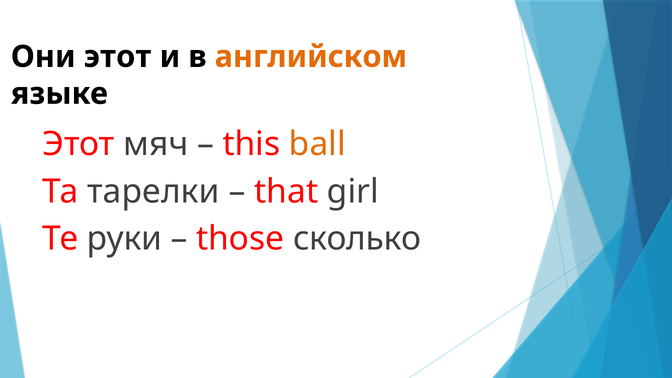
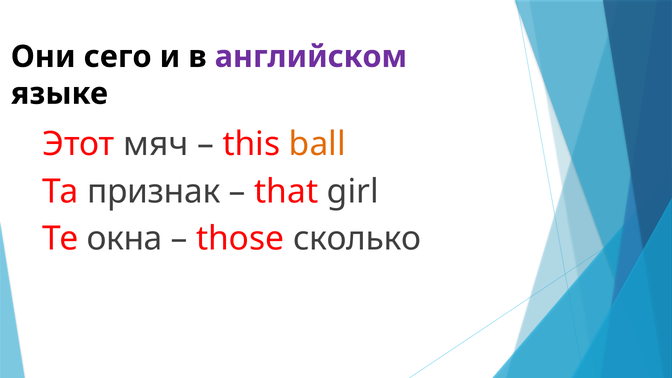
Они этот: этот -> сего
английском colour: orange -> purple
тарелки: тарелки -> признак
руки: руки -> окна
